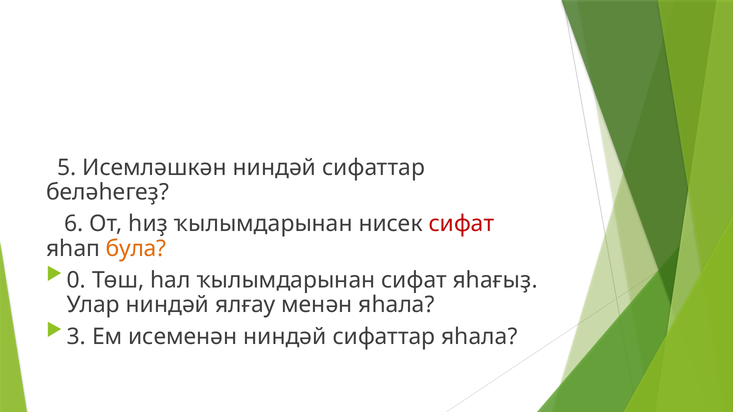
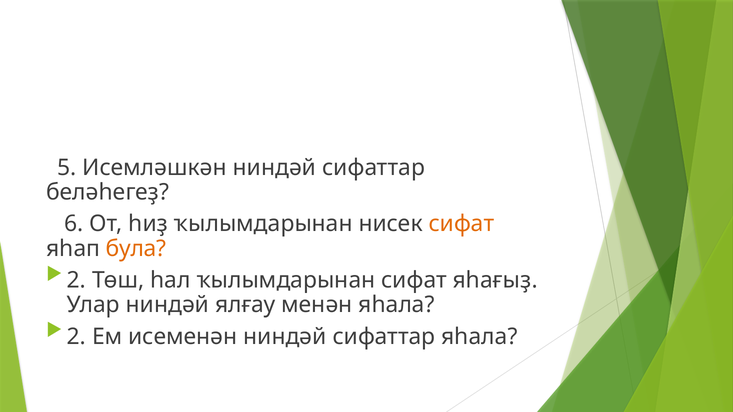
сифат at (461, 224) colour: red -> orange
0 at (76, 280): 0 -> 2
3 at (76, 337): 3 -> 2
